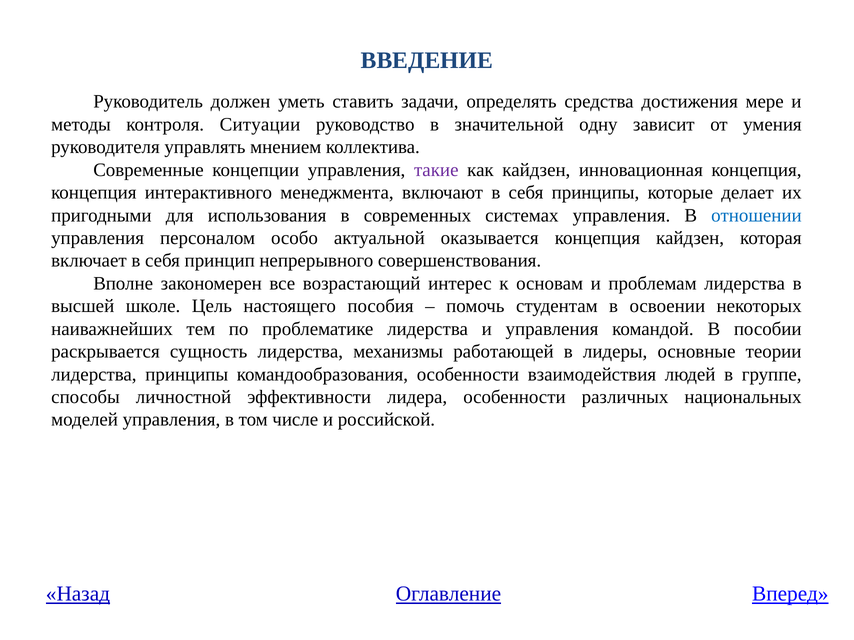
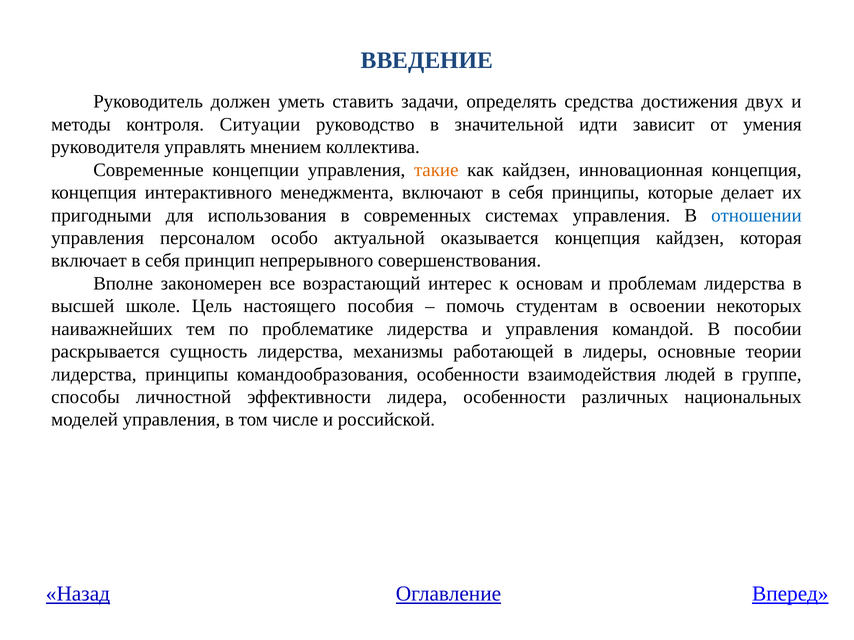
мере: мере -> двух
одну: одну -> идти
такие colour: purple -> orange
